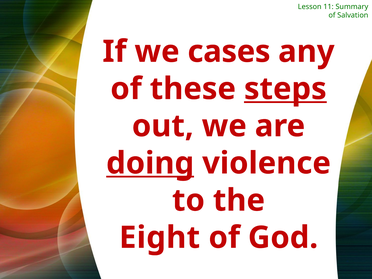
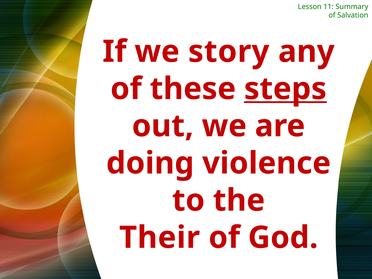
cases: cases -> story
doing underline: present -> none
Eight: Eight -> Their
